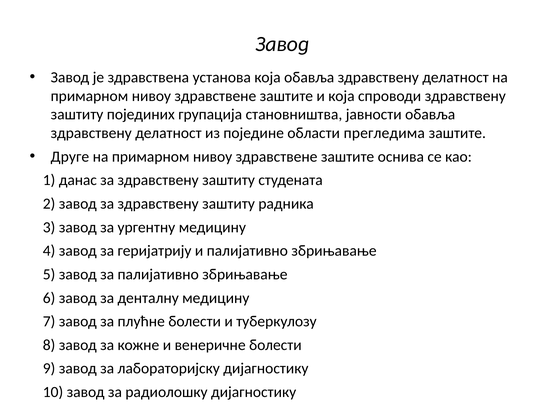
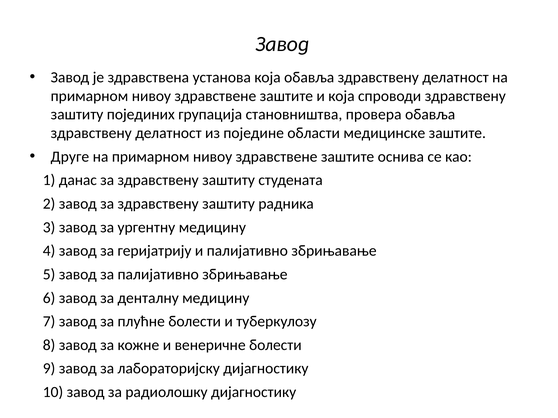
јавности: јавности -> провера
прегледима: прегледима -> медицинске
